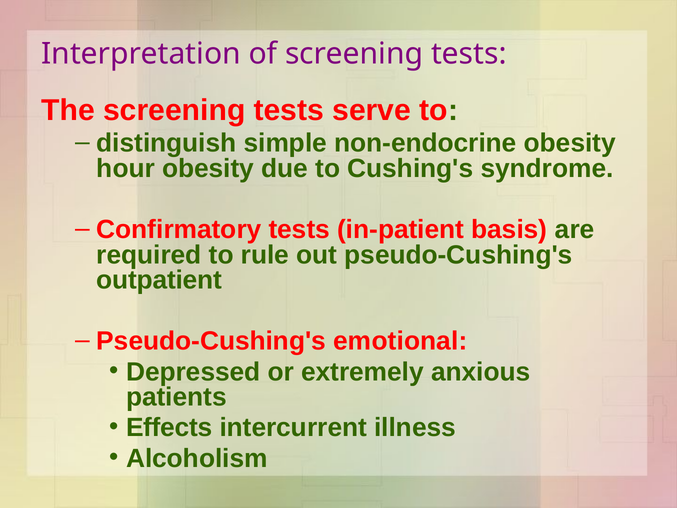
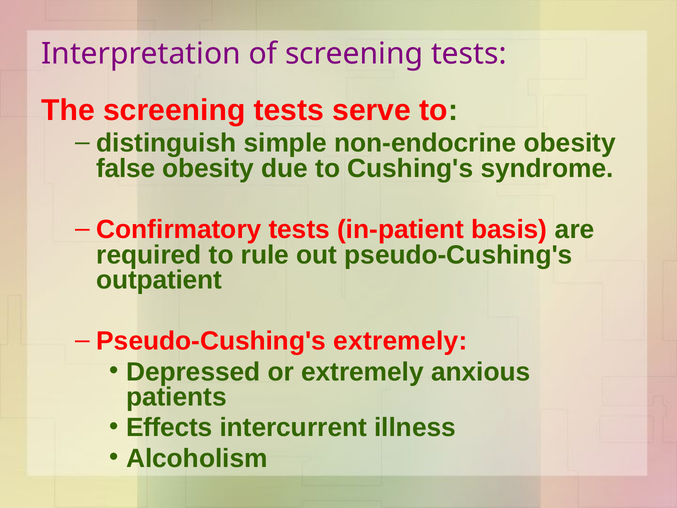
hour: hour -> false
Pseudo-Cushing's emotional: emotional -> extremely
